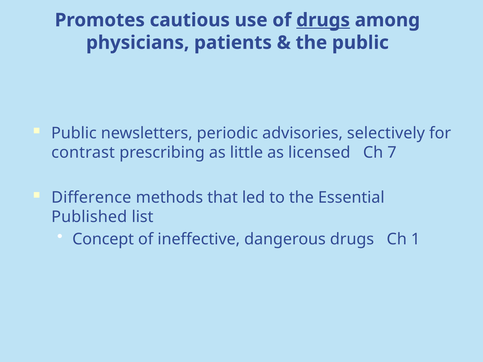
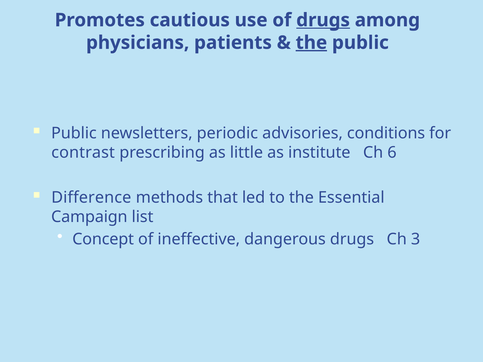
the at (311, 43) underline: none -> present
selectively: selectively -> conditions
licensed: licensed -> institute
7: 7 -> 6
Published: Published -> Campaign
1: 1 -> 3
